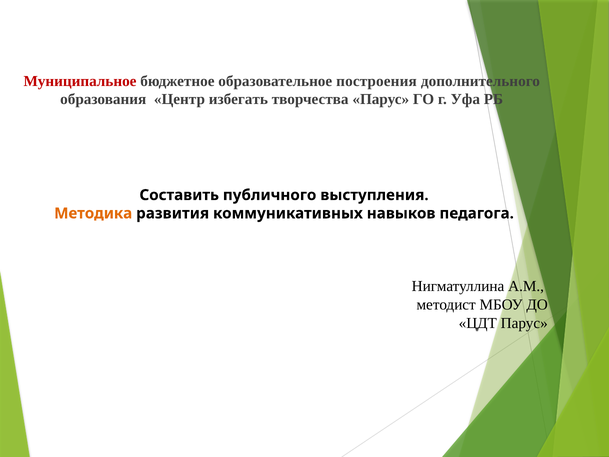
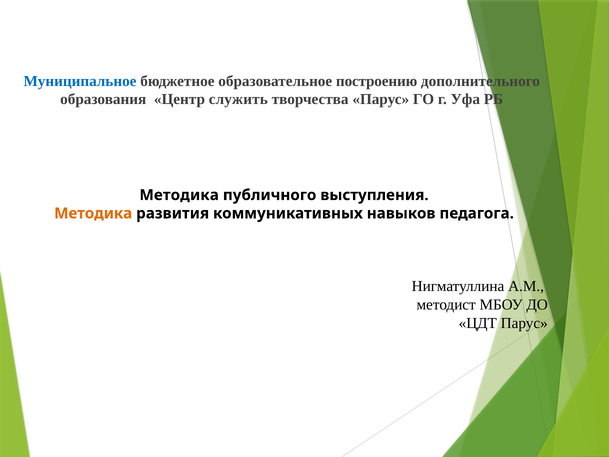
Муниципальное colour: red -> blue
построения: построения -> построению
избегать: избегать -> служить
Составить at (179, 195): Составить -> Методика
